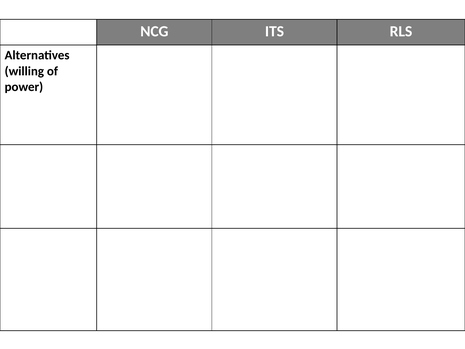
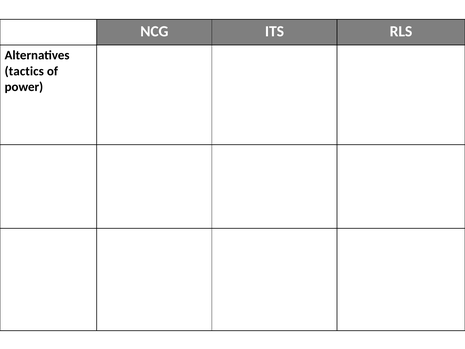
willing at (24, 71): willing -> tactics
